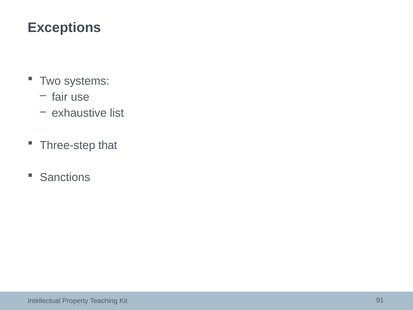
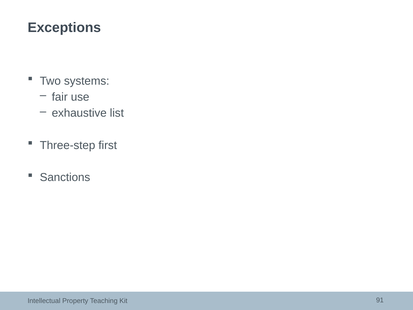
that: that -> first
